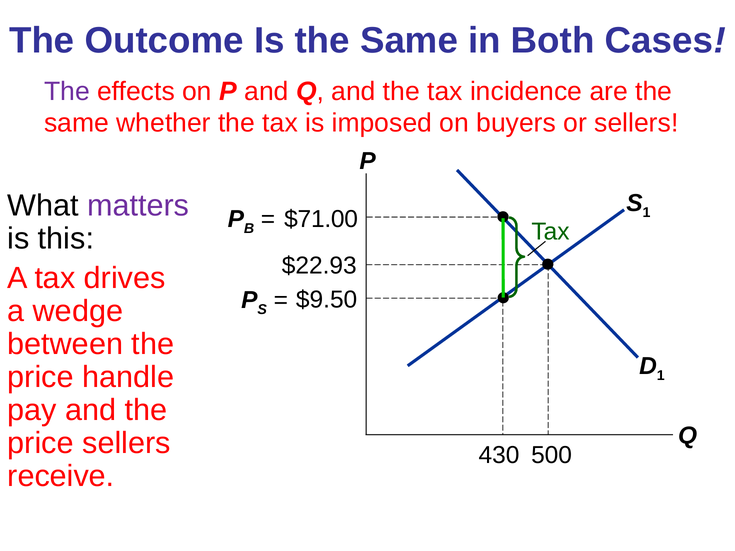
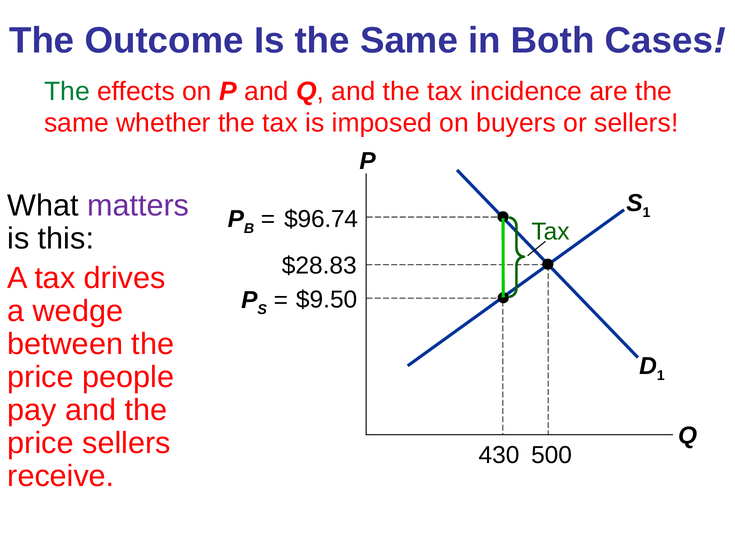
The at (67, 91) colour: purple -> green
$71.00: $71.00 -> $96.74
$22.93: $22.93 -> $28.83
handle: handle -> people
